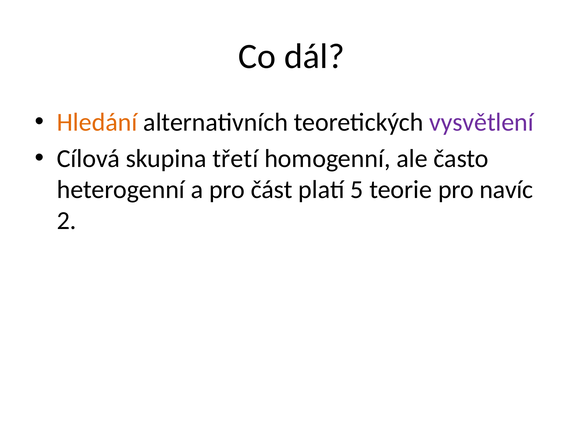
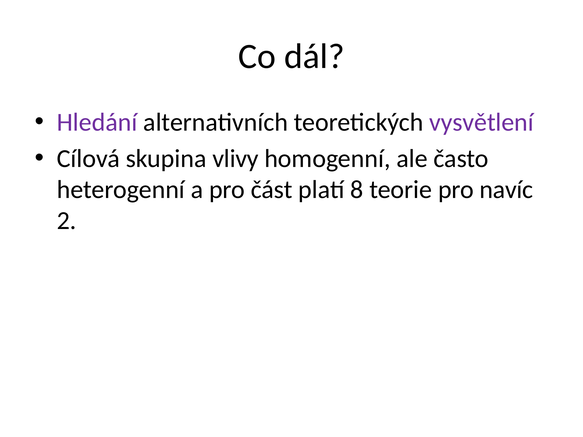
Hledání colour: orange -> purple
třetí: třetí -> vlivy
5: 5 -> 8
